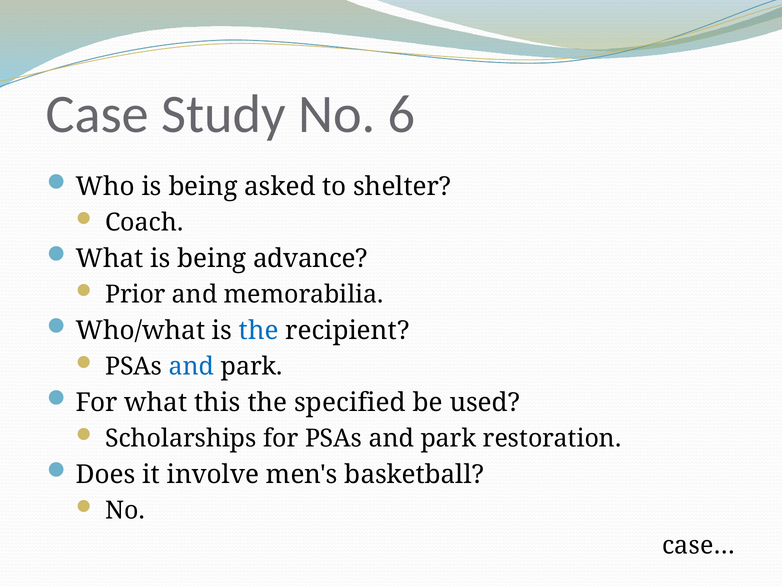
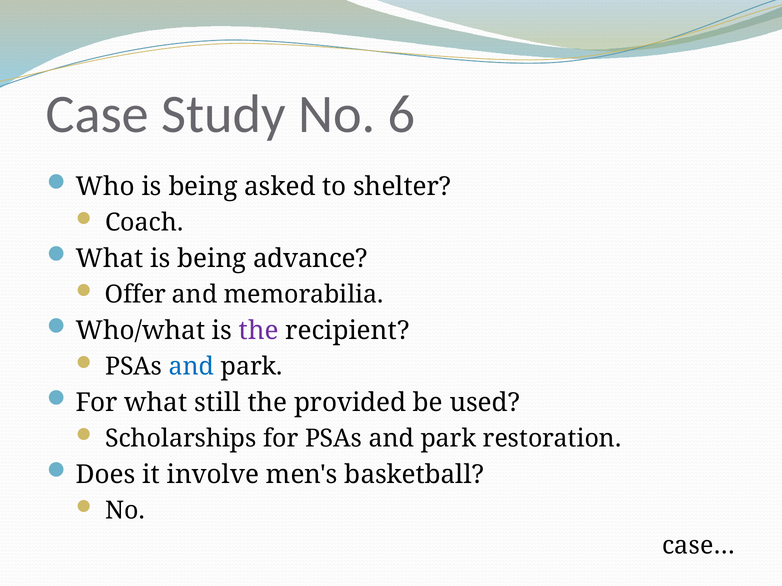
Prior: Prior -> Offer
the at (259, 331) colour: blue -> purple
this: this -> still
specified: specified -> provided
